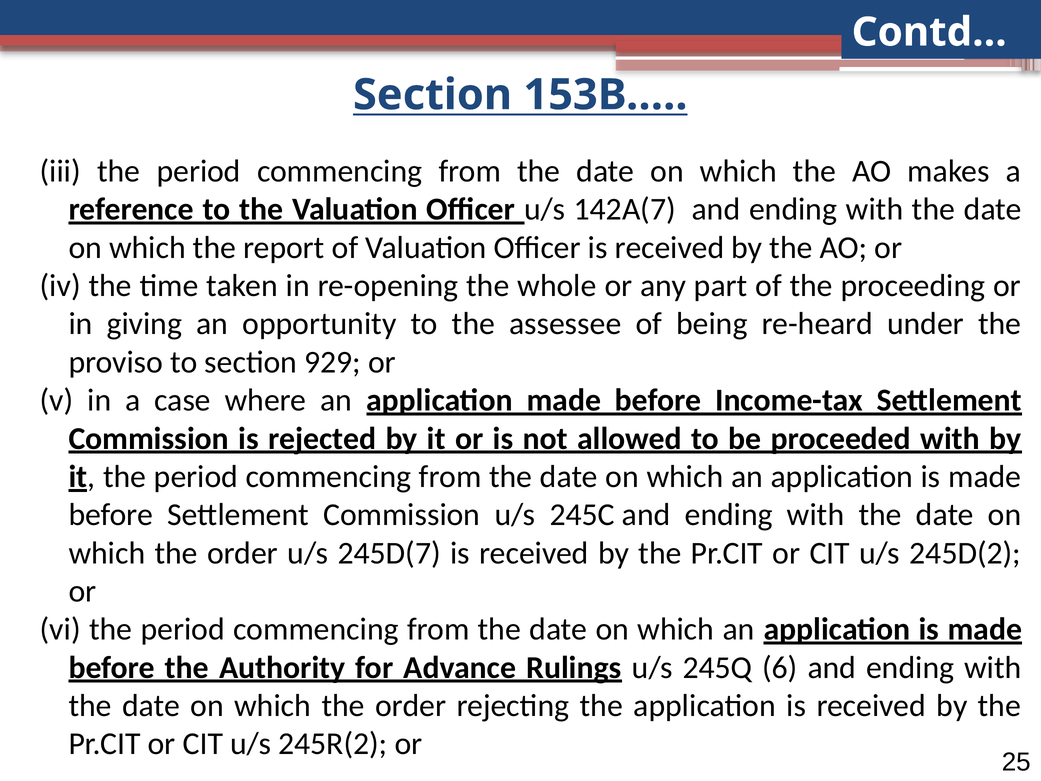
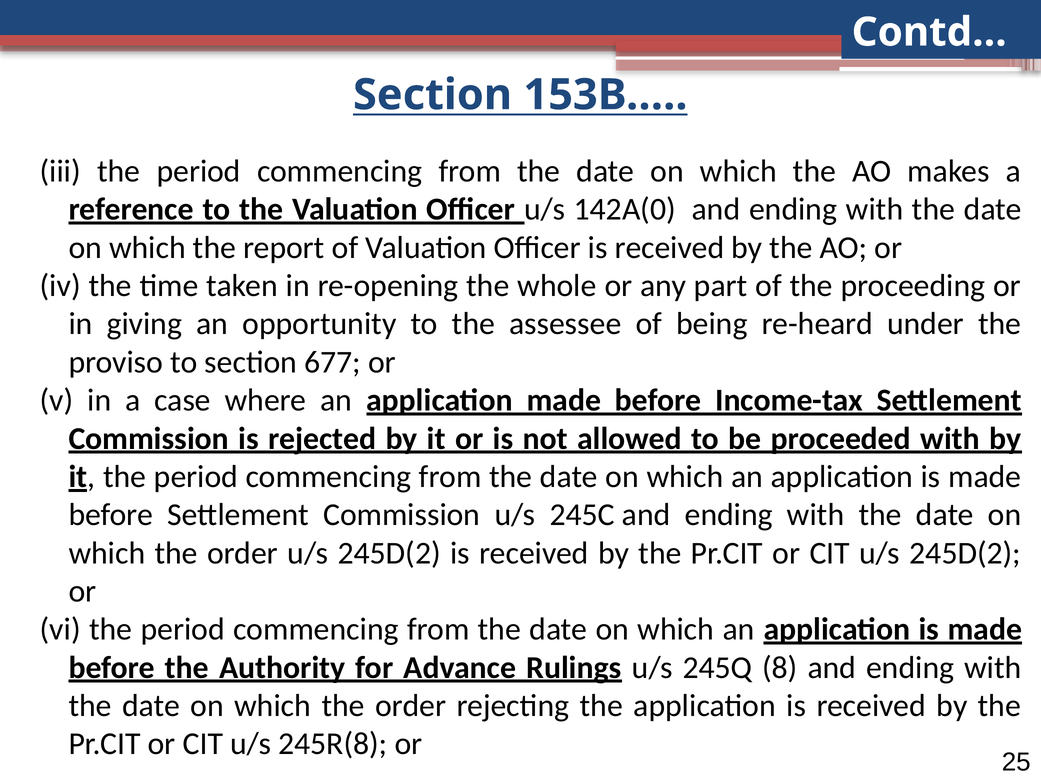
142A(7: 142A(7 -> 142A(0
929: 929 -> 677
order u/s 245D(7: 245D(7 -> 245D(2
6: 6 -> 8
245R(2: 245R(2 -> 245R(8
